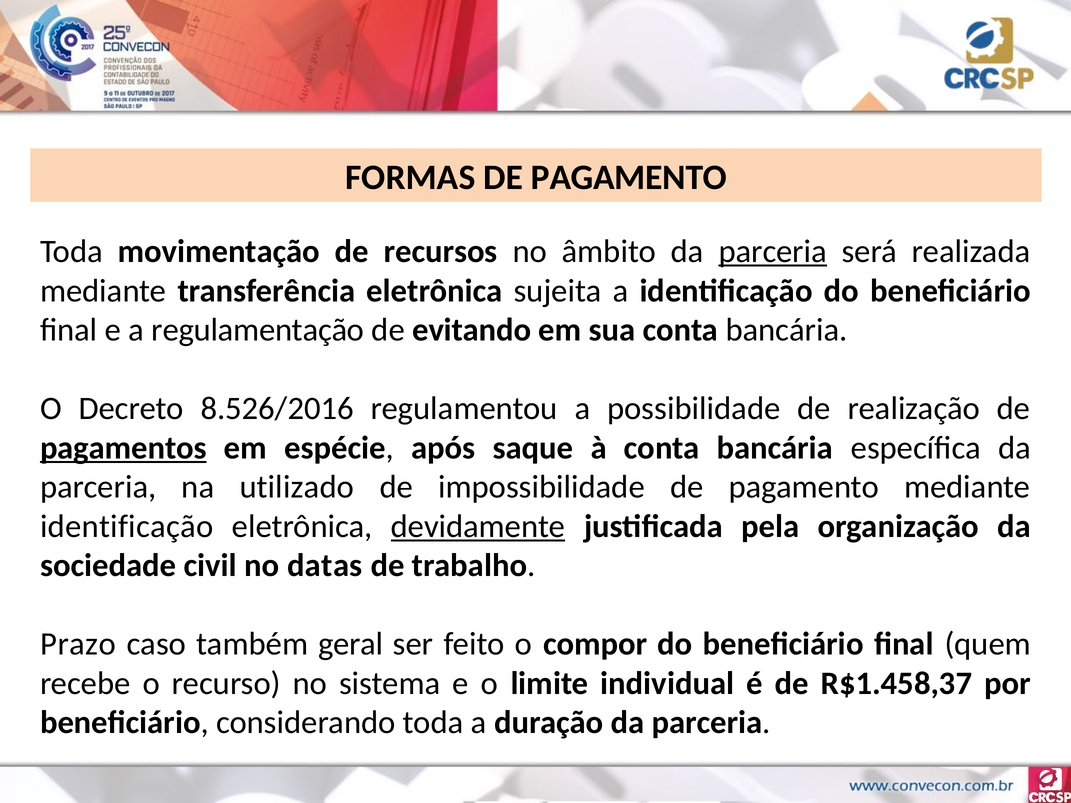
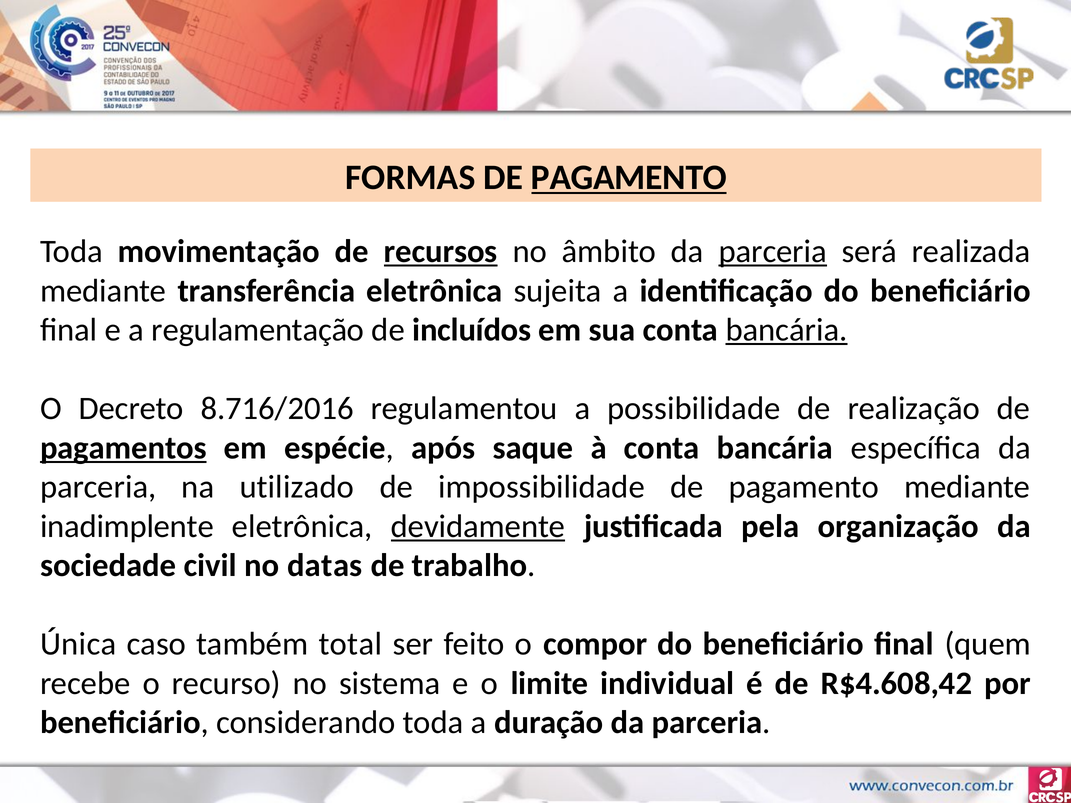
PAGAMENTO at (629, 178) underline: none -> present
recursos underline: none -> present
evitando: evitando -> incluídos
bancária at (787, 330) underline: none -> present
8.526/2016: 8.526/2016 -> 8.716/2016
identificação at (127, 527): identificação -> inadimplente
Prazo: Prazo -> Única
geral: geral -> total
R$1.458,37: R$1.458,37 -> R$4.608,42
